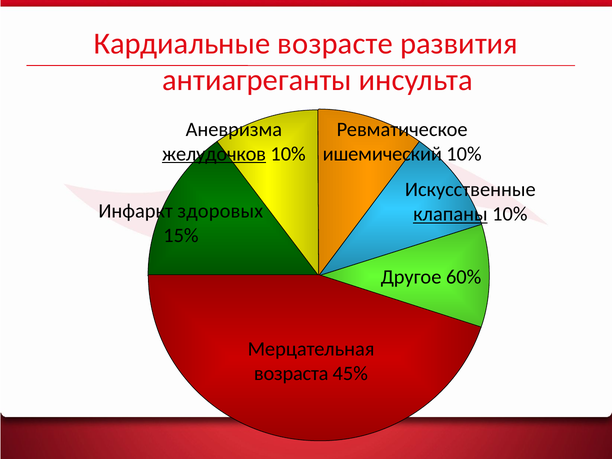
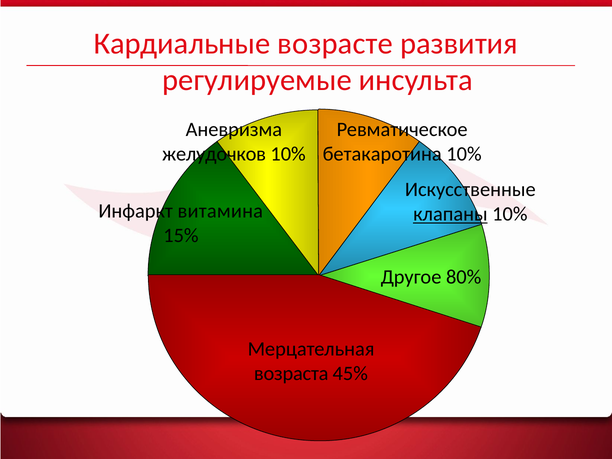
антиагреганты: антиагреганты -> регулируемые
желудочков underline: present -> none
ишемический: ишемический -> бетакаротина
здоровых: здоровых -> витамина
60%: 60% -> 80%
